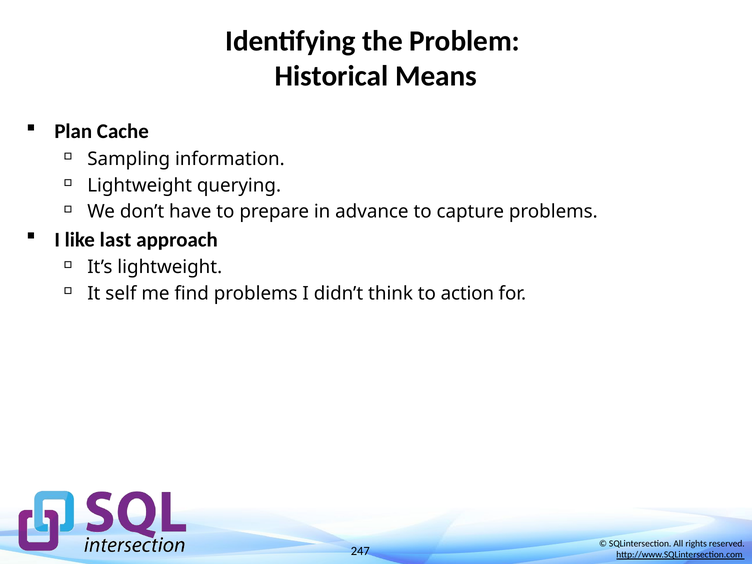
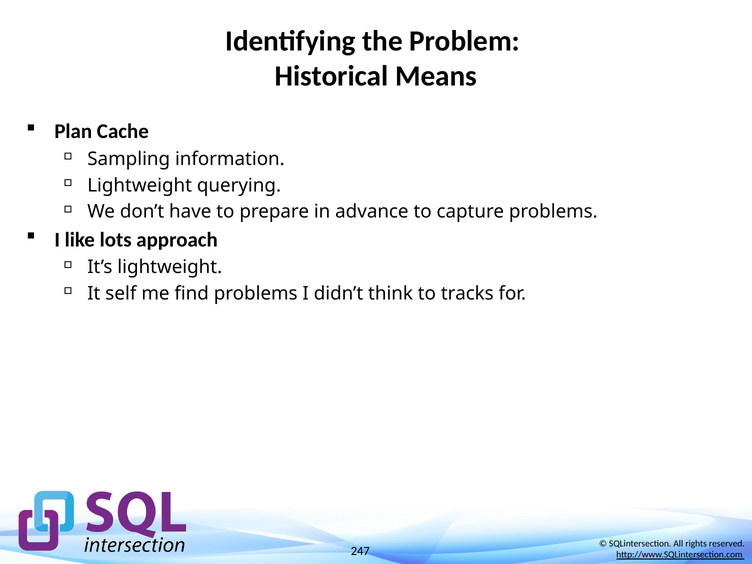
last: last -> lots
action: action -> tracks
